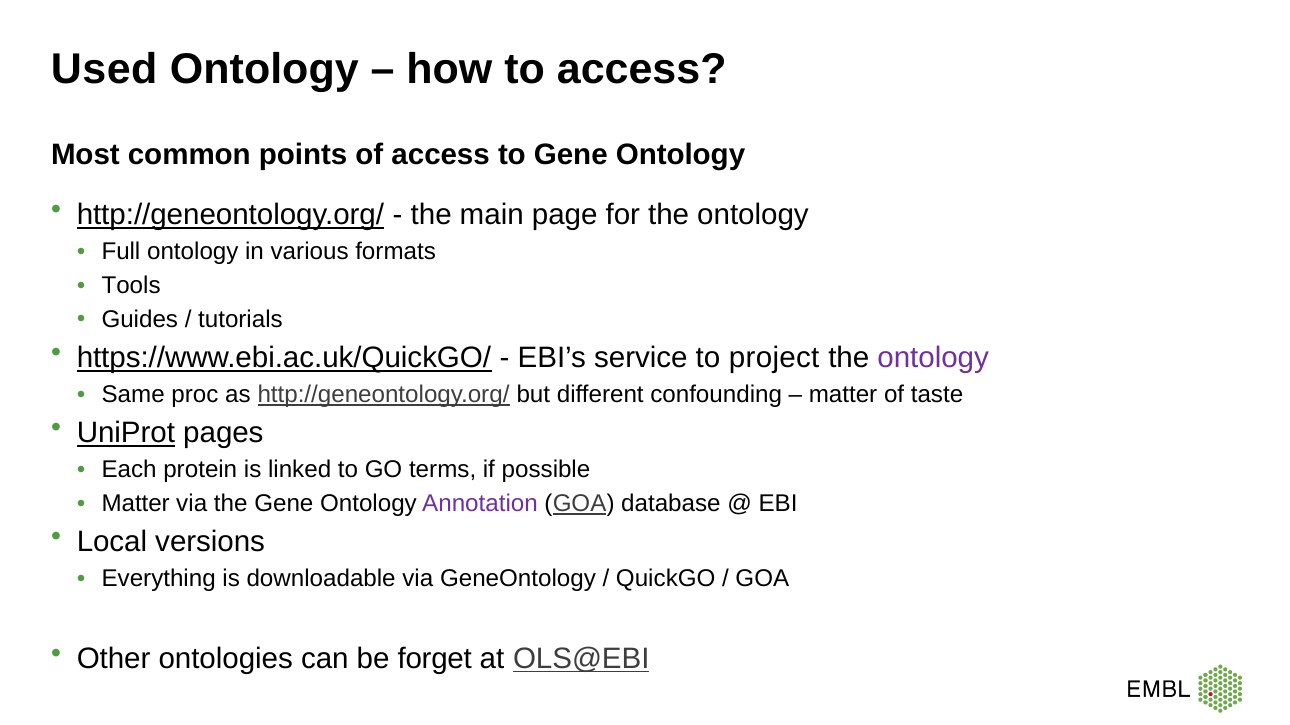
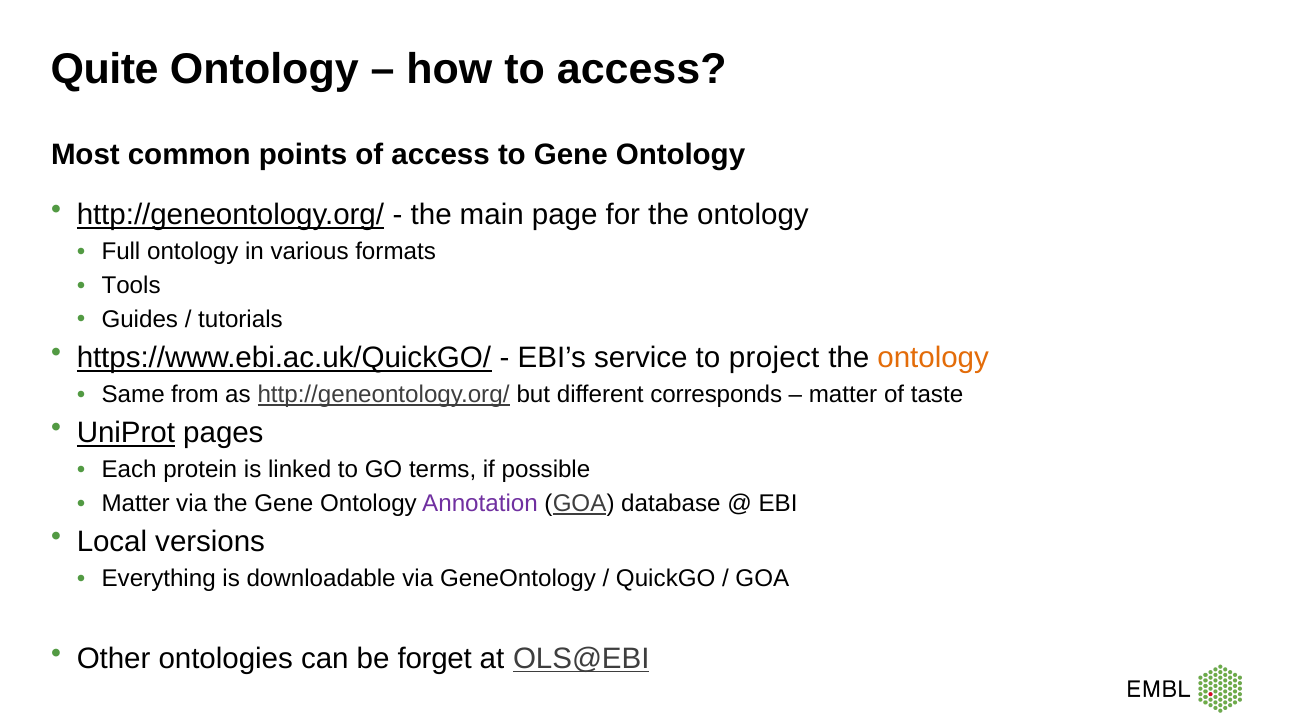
Used: Used -> Quite
ontology at (933, 358) colour: purple -> orange
proc: proc -> from
confounding: confounding -> corresponds
